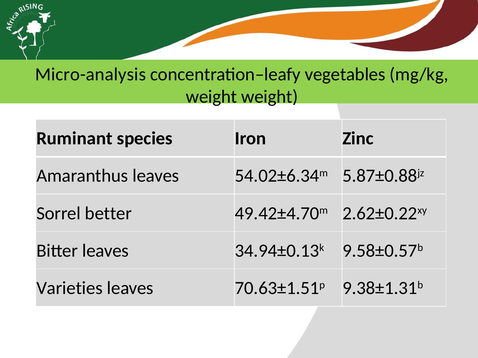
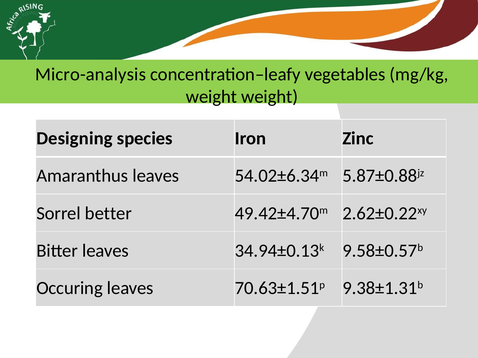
Ruminant: Ruminant -> Designing
Varieties: Varieties -> Occuring
